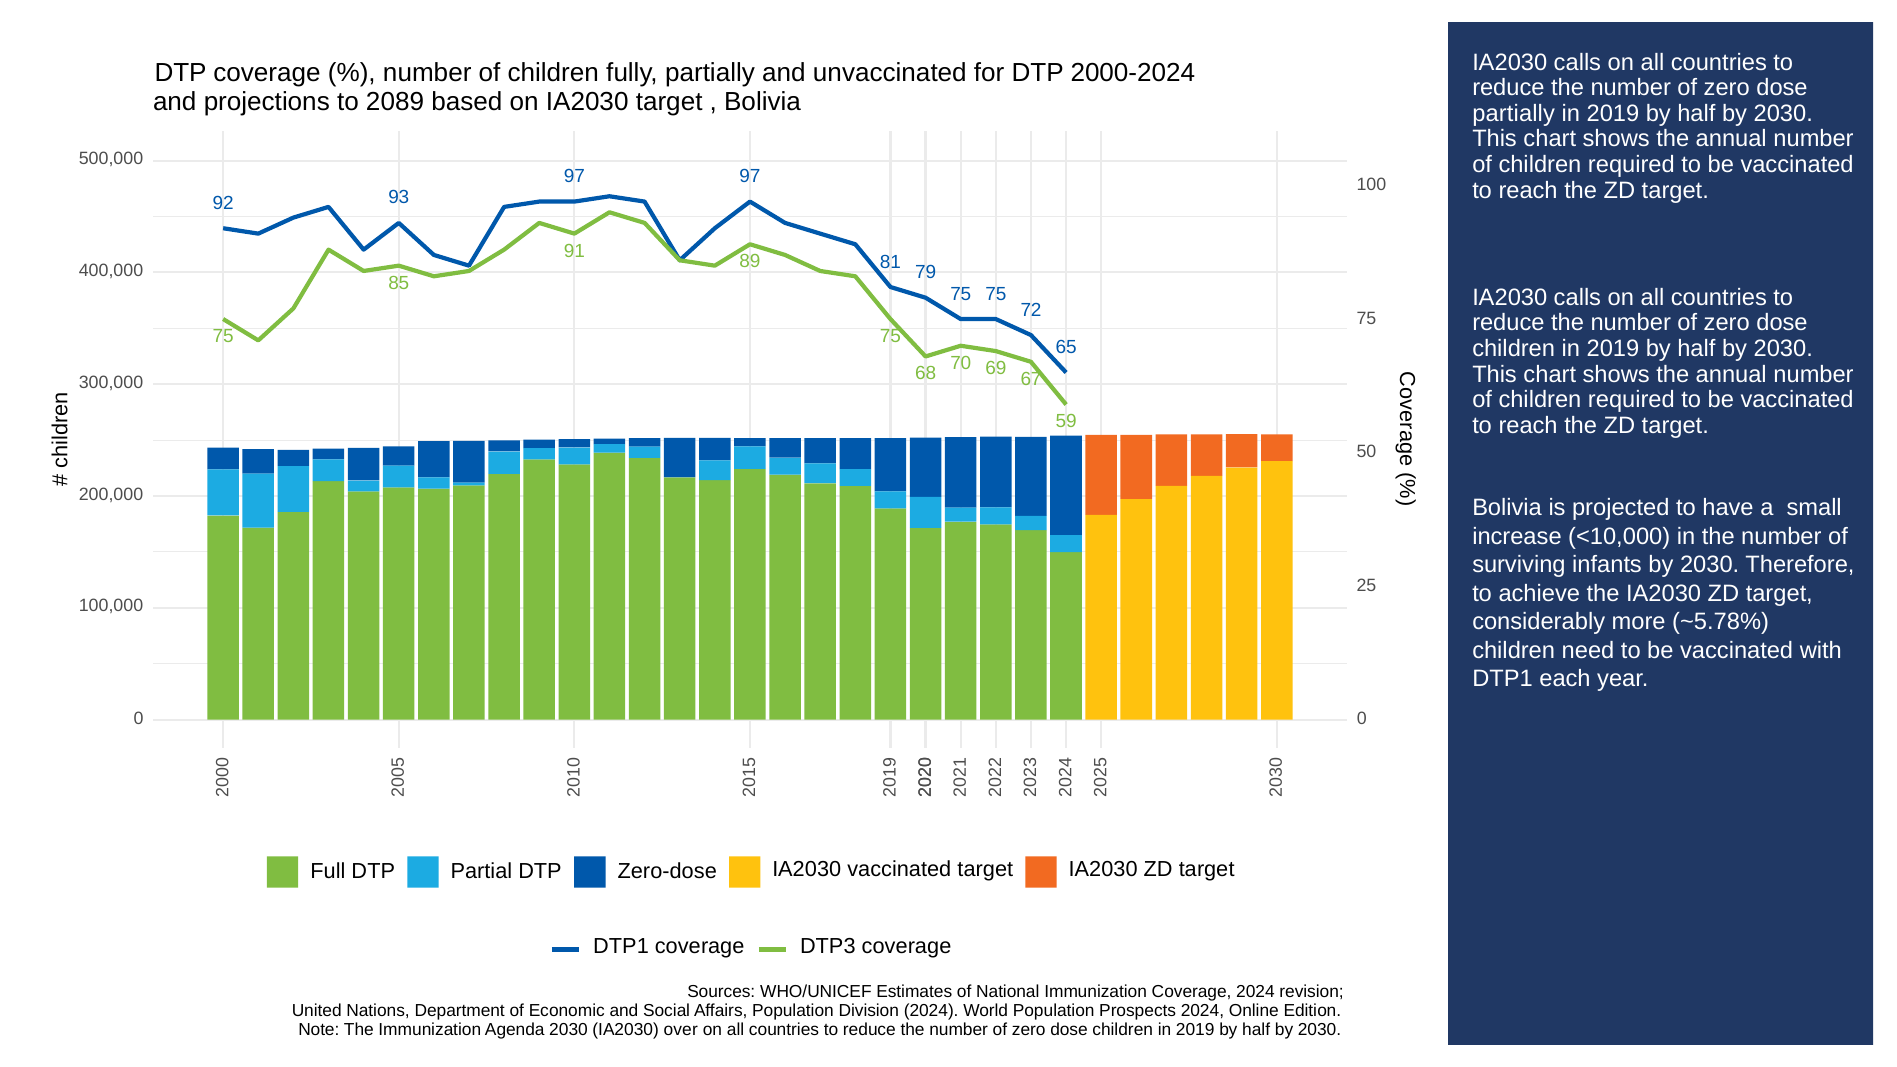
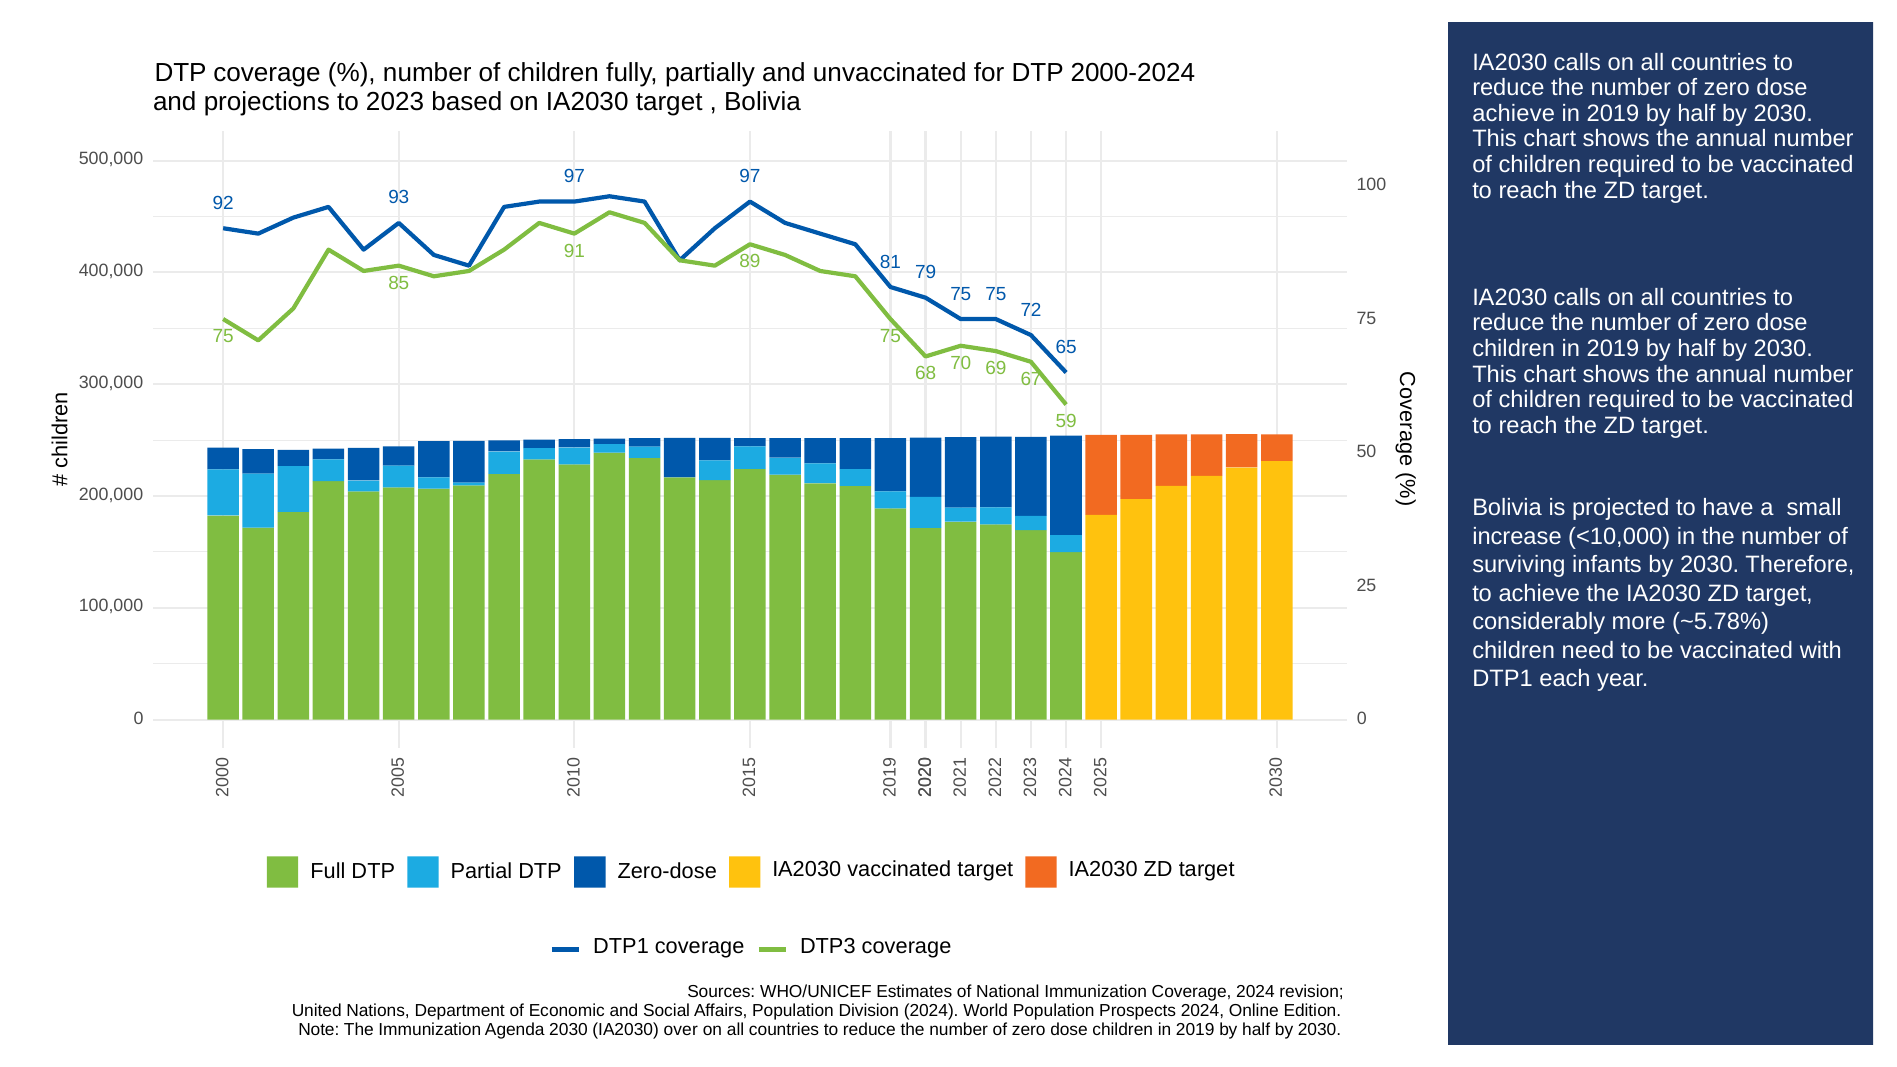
2089: 2089 -> 2023
partially at (1514, 114): partially -> achieve
